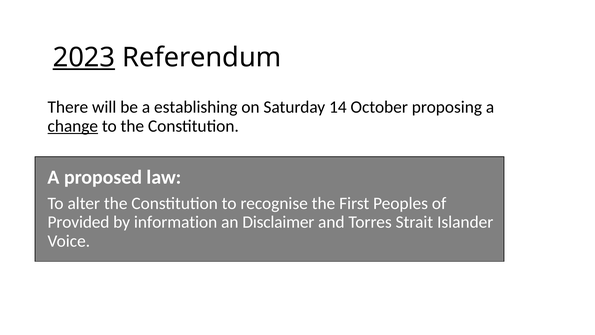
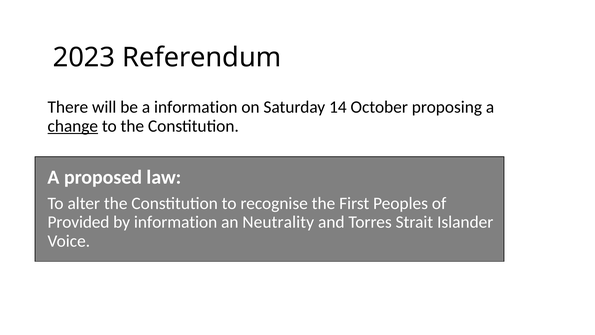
2023 underline: present -> none
a establishing: establishing -> information
Disclaimer: Disclaimer -> Neutrality
